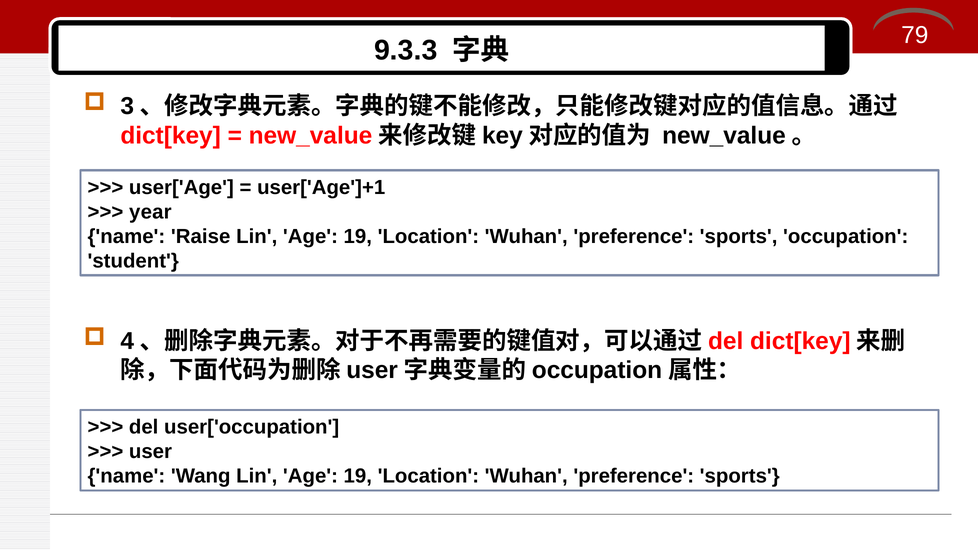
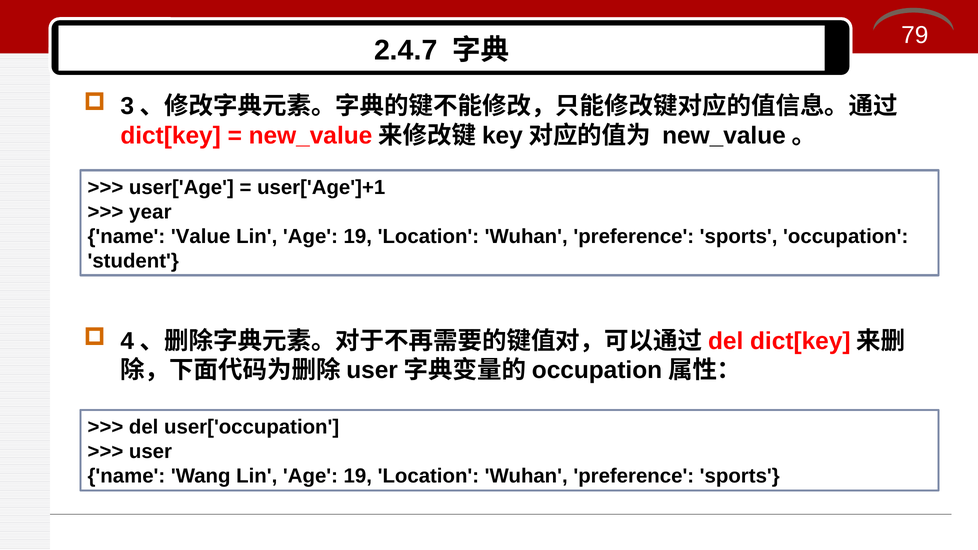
9.3.3: 9.3.3 -> 2.4.7
Raise: Raise -> Value
